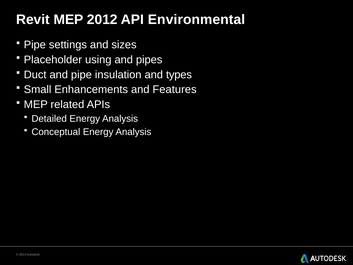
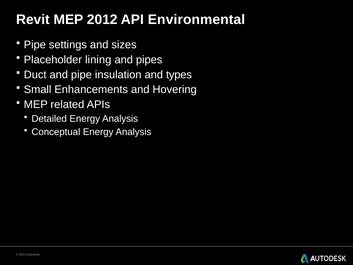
using: using -> lining
Features: Features -> Hovering
